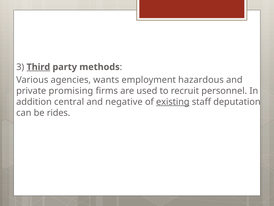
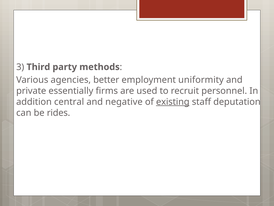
Third underline: present -> none
wants: wants -> better
hazardous: hazardous -> uniformity
promising: promising -> essentially
